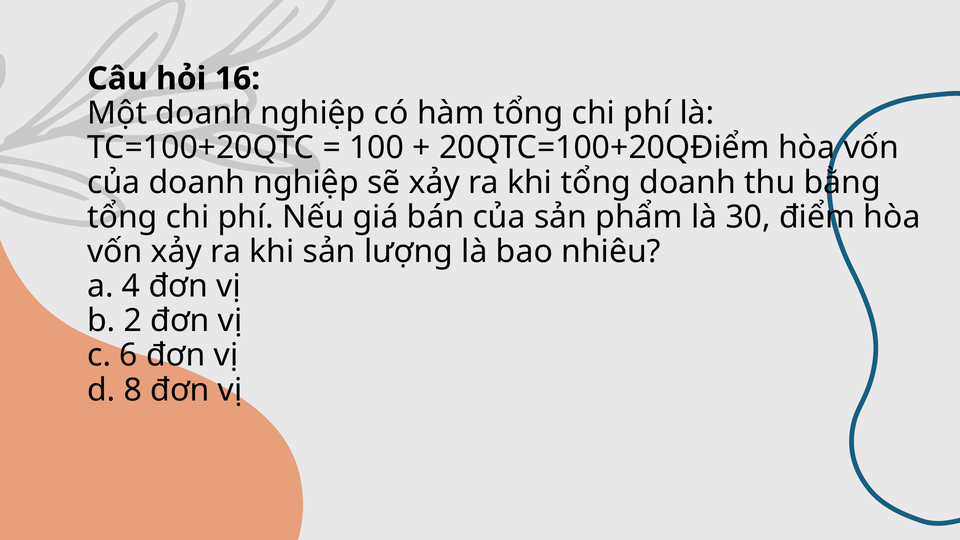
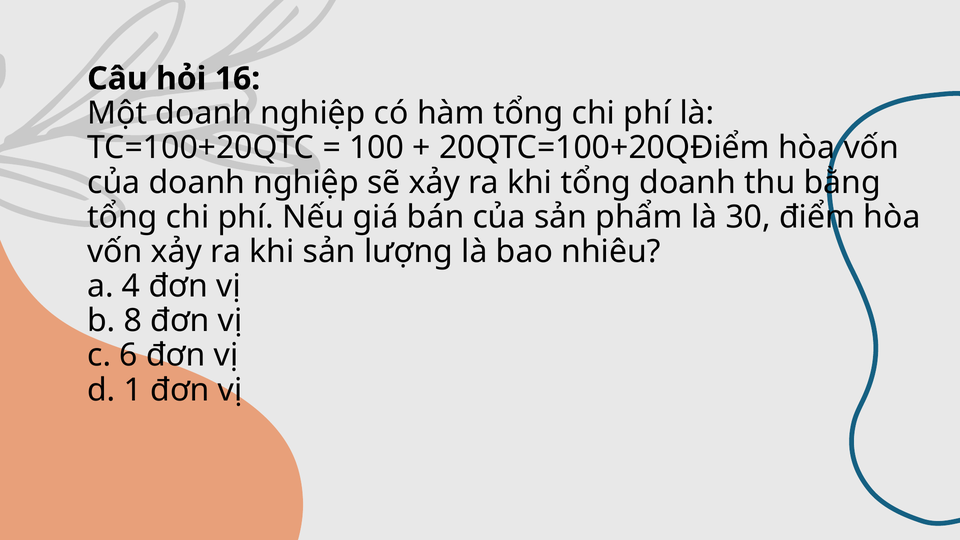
2: 2 -> 8
8: 8 -> 1
